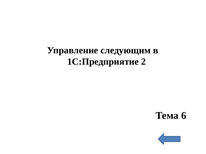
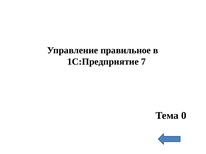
следующим: следующим -> правильное
2: 2 -> 7
6: 6 -> 0
